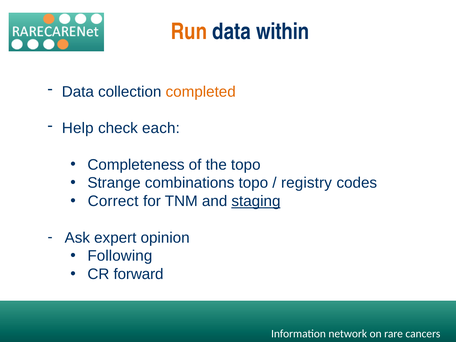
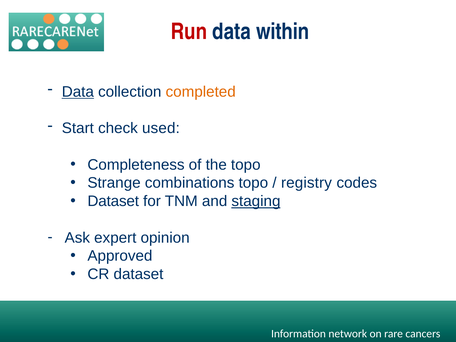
Run colour: orange -> red
Data at (78, 92) underline: none -> present
Help: Help -> Start
each: each -> used
Correct at (113, 201): Correct -> Dataset
Following: Following -> Approved
CR forward: forward -> dataset
